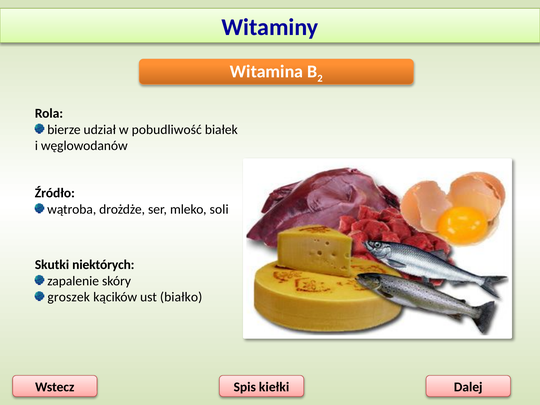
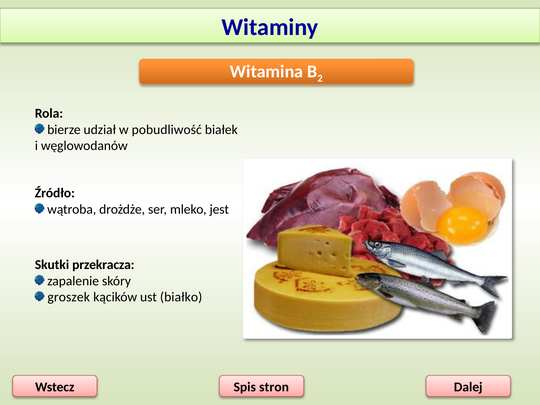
soli: soli -> jest
niektórych: niektórych -> przekracza
kiełki: kiełki -> stron
